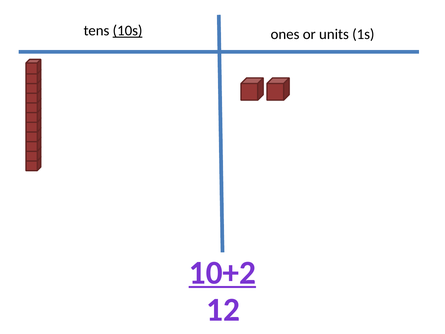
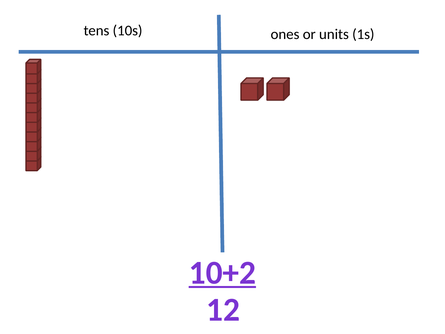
10s underline: present -> none
